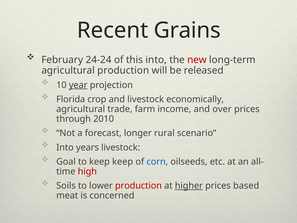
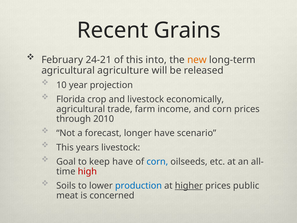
24-24: 24-24 -> 24-21
new colour: red -> orange
agricultural production: production -> agriculture
year underline: present -> none
and over: over -> corn
longer rural: rural -> have
Into at (65, 147): Into -> This
keep keep: keep -> have
production at (138, 186) colour: red -> blue
based: based -> public
